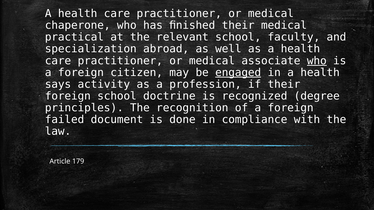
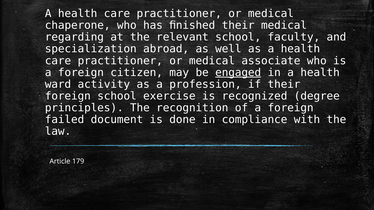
practical: practical -> regarding
who at (317, 61) underline: present -> none
says: says -> ward
doctrine: doctrine -> exercise
